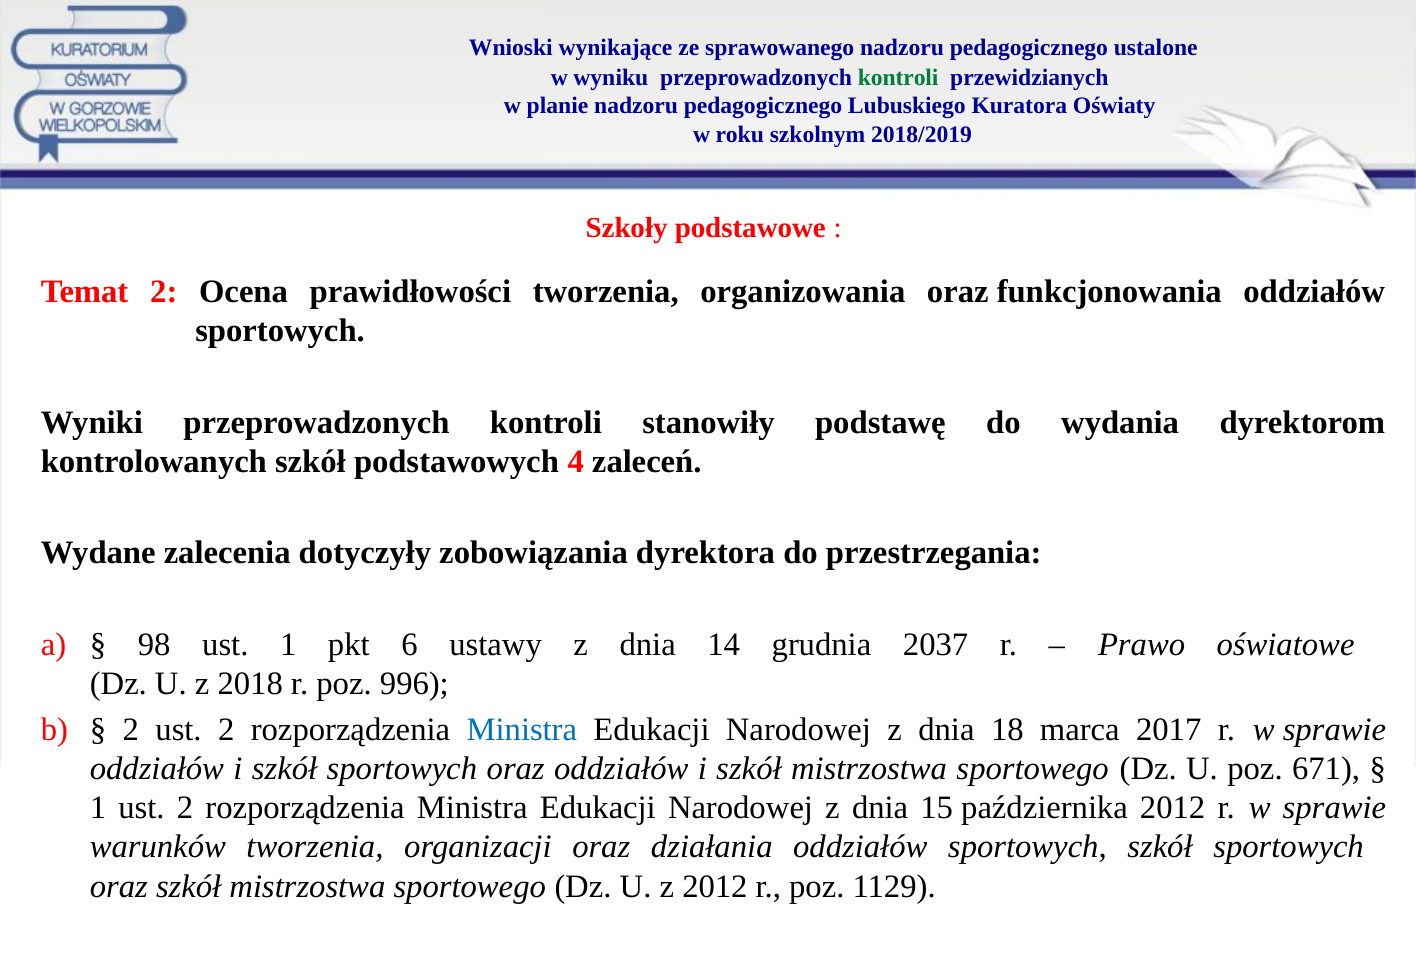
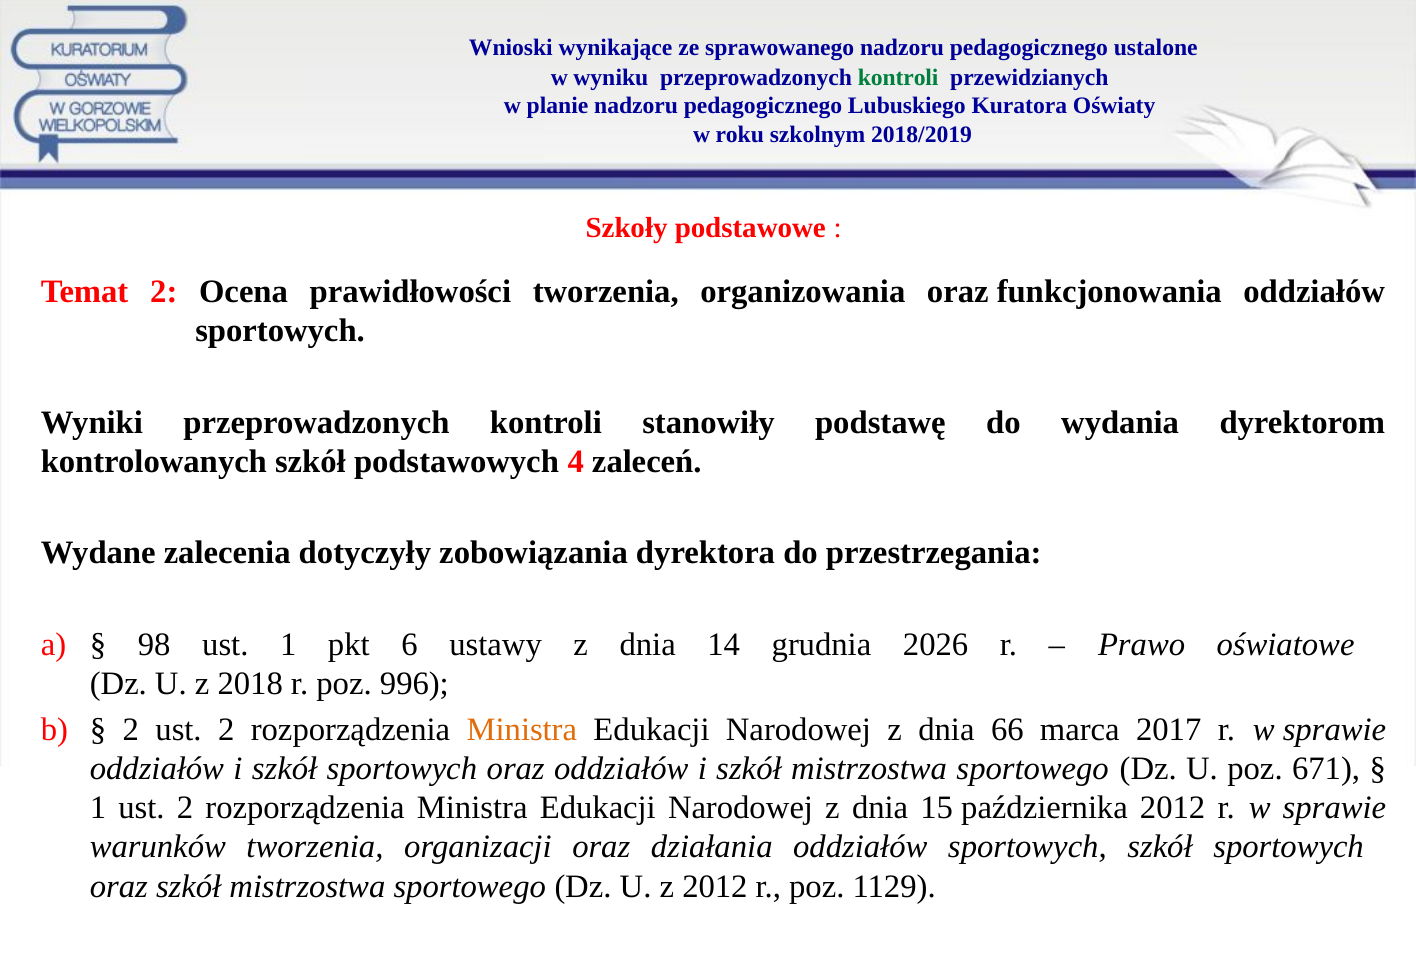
2037: 2037 -> 2026
Ministra at (522, 730) colour: blue -> orange
18: 18 -> 66
